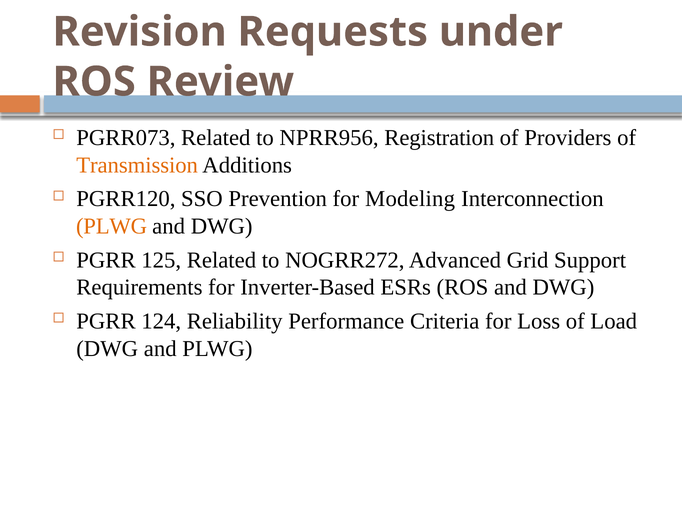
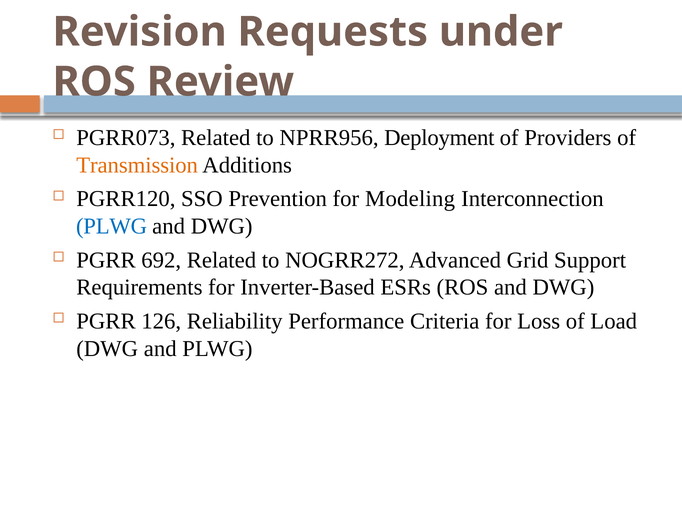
Registration: Registration -> Deployment
PLWG at (112, 226) colour: orange -> blue
125: 125 -> 692
124: 124 -> 126
